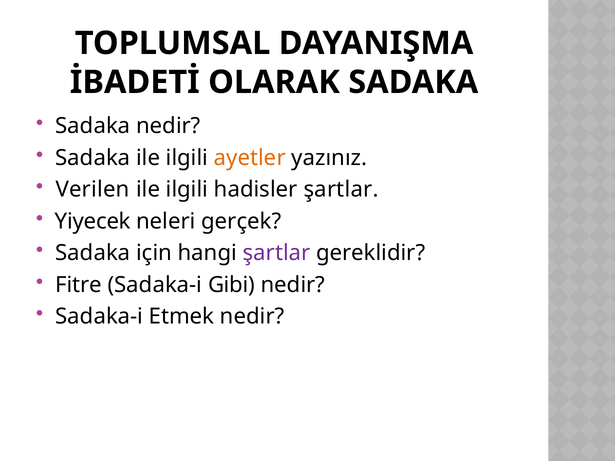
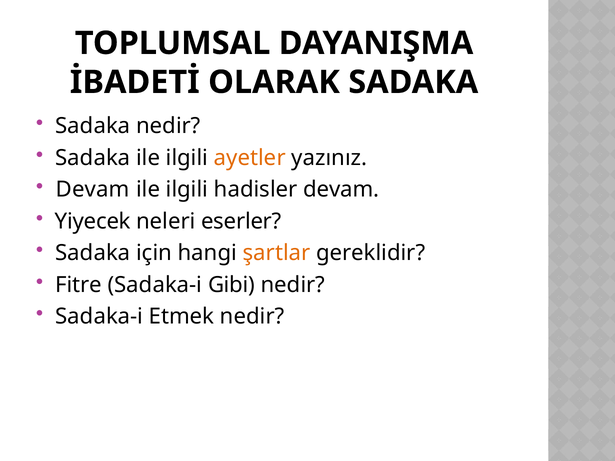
Verilen at (93, 190): Verilen -> Devam
hadisler şartlar: şartlar -> devam
gerçek: gerçek -> eserler
şartlar at (277, 253) colour: purple -> orange
